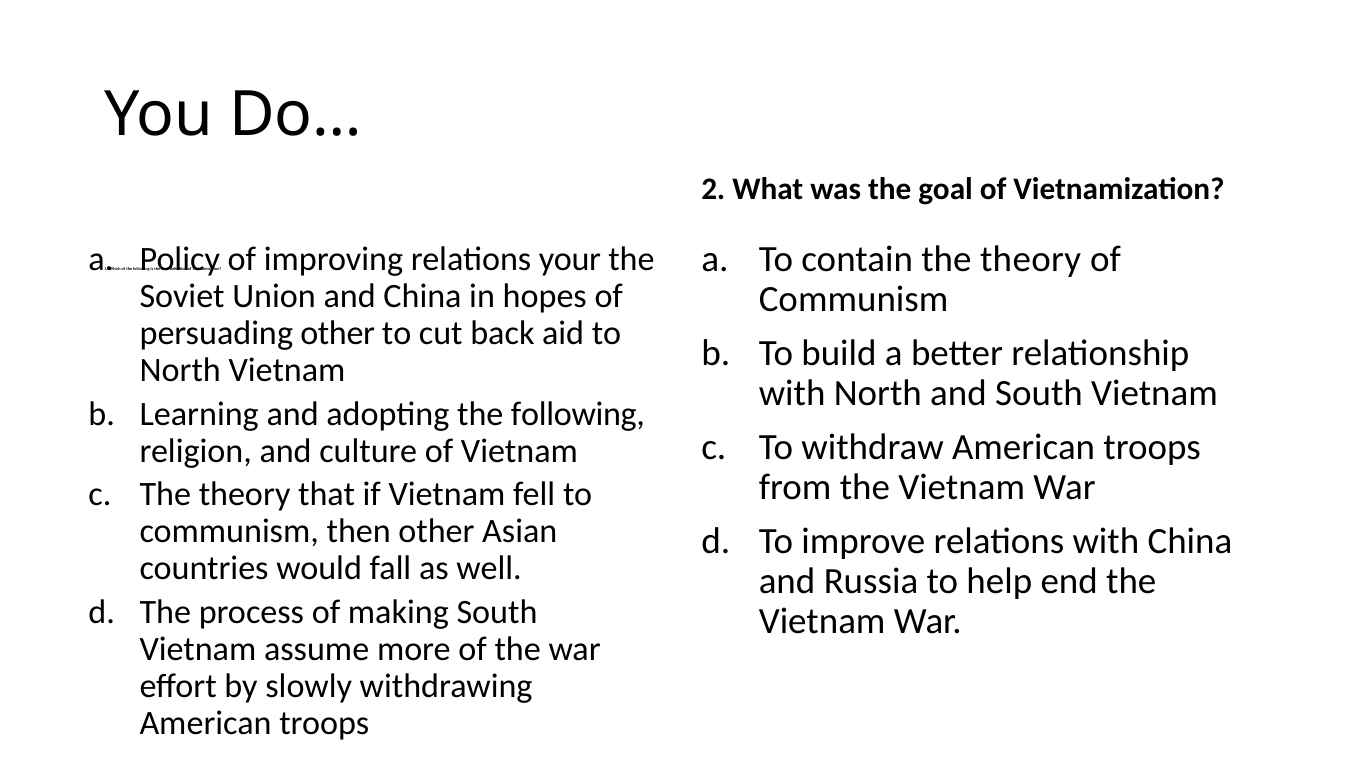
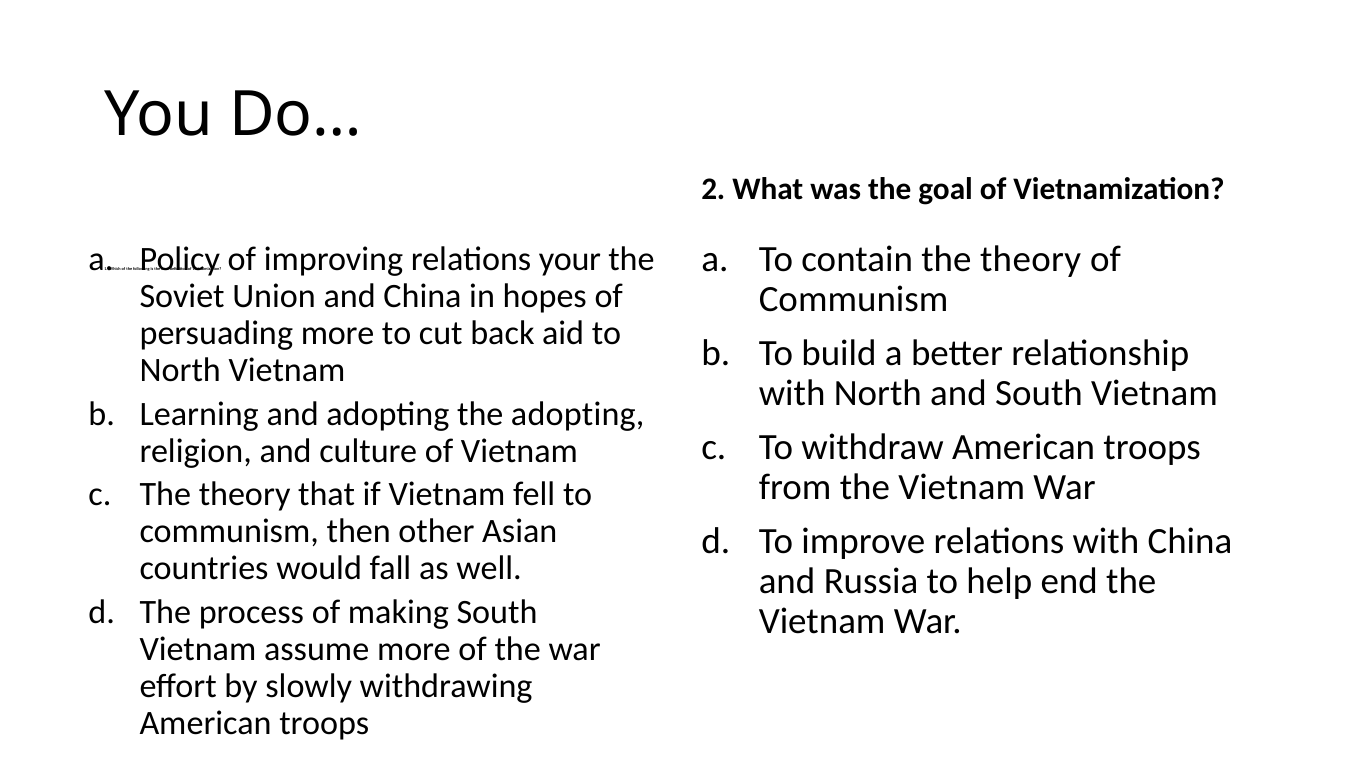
persuading other: other -> more
adopting the following: following -> adopting
